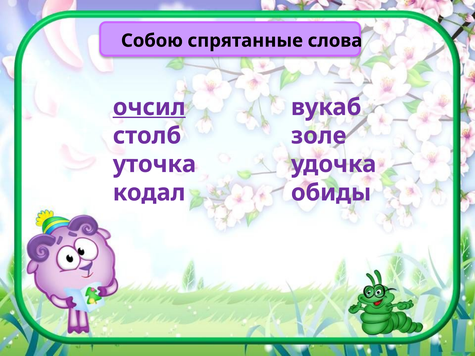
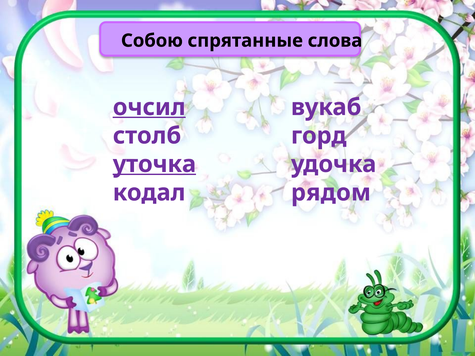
золе: золе -> горд
уточка underline: none -> present
обиды: обиды -> рядом
